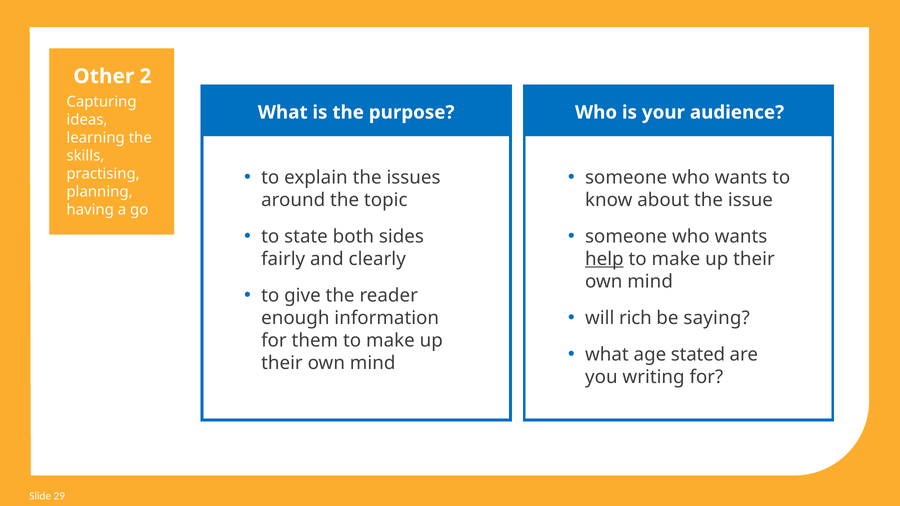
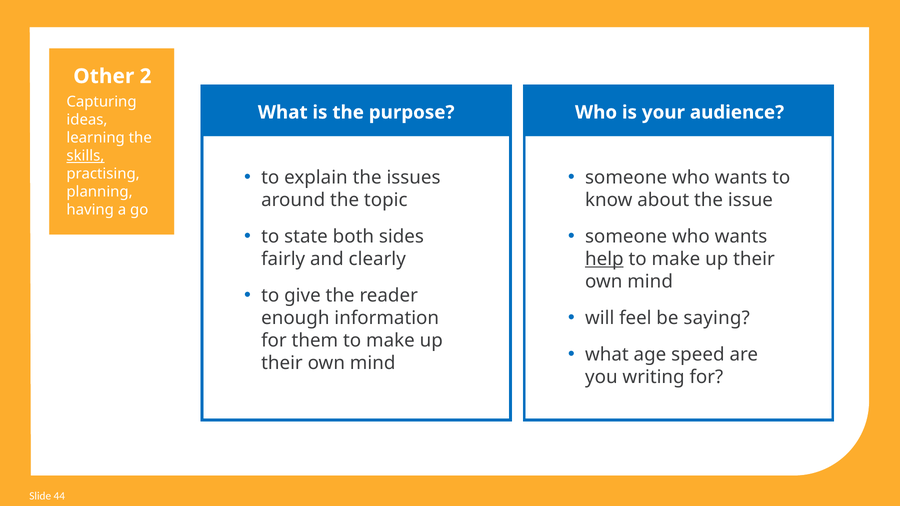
skills underline: none -> present
rich: rich -> feel
stated: stated -> speed
29: 29 -> 44
